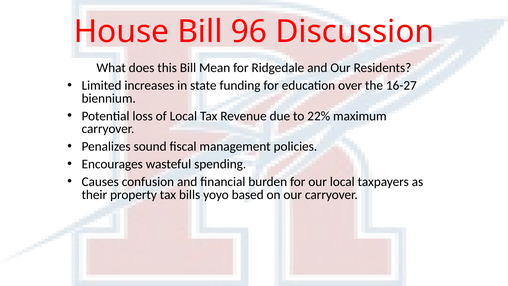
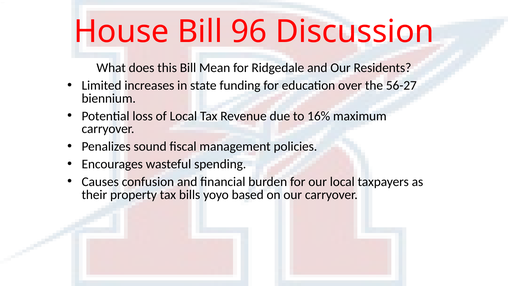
16-27: 16-27 -> 56-27
22%: 22% -> 16%
